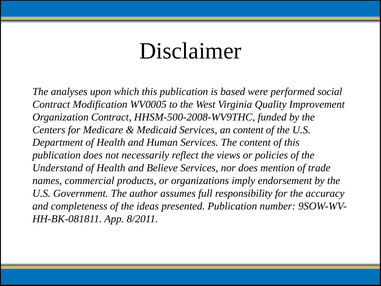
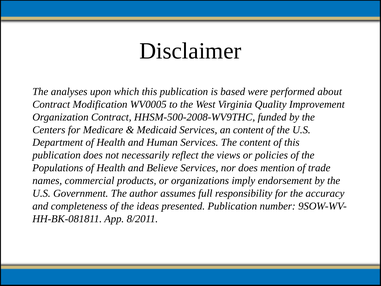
social: social -> about
Understand: Understand -> Populations
